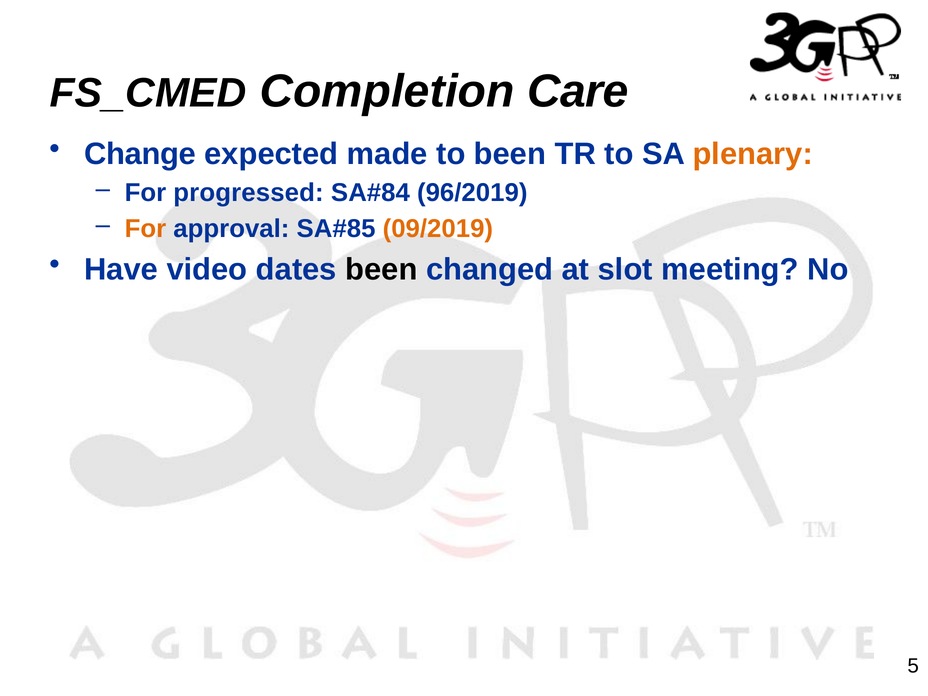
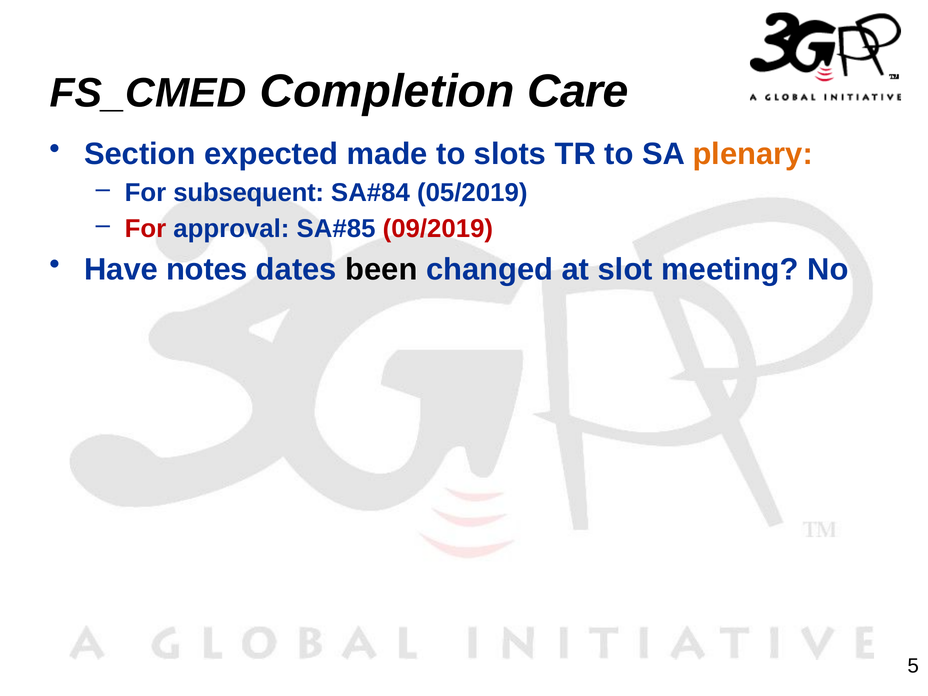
Change: Change -> Section
to been: been -> slots
progressed: progressed -> subsequent
96/2019: 96/2019 -> 05/2019
For at (145, 229) colour: orange -> red
09/2019 colour: orange -> red
video: video -> notes
